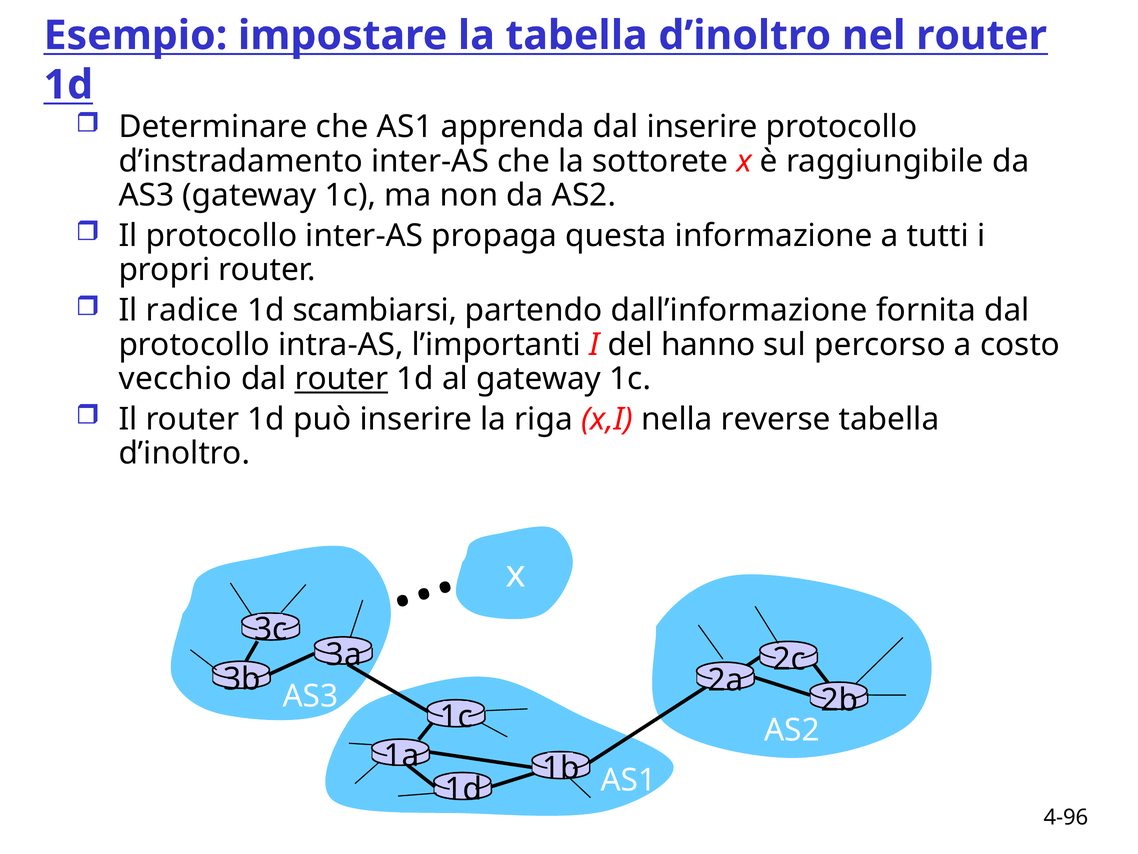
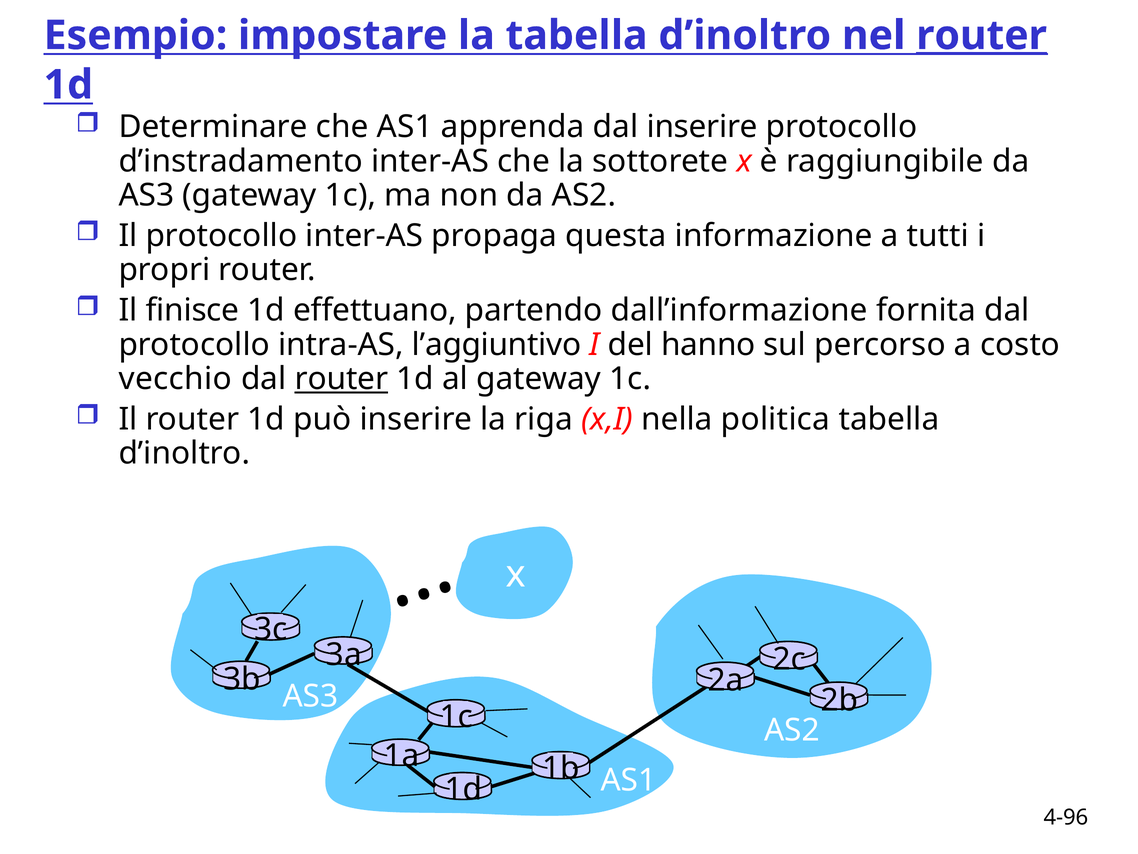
router at (982, 36) underline: none -> present
radice: radice -> finisce
scambiarsi: scambiarsi -> effettuano
l’importanti: l’importanti -> l’aggiuntivo
reverse: reverse -> politica
